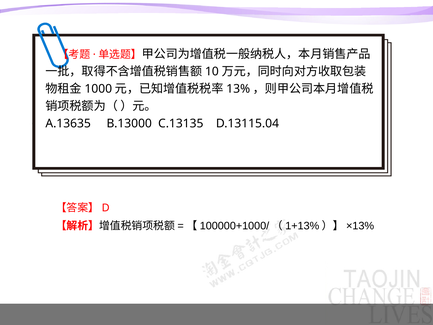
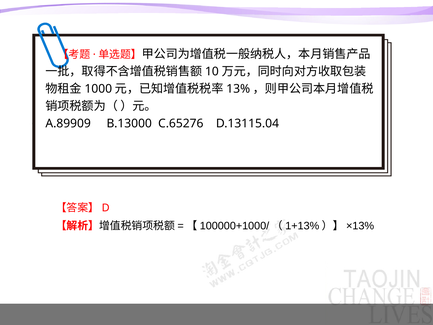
A.13635: A.13635 -> A.89909
C.13135: C.13135 -> C.65276
